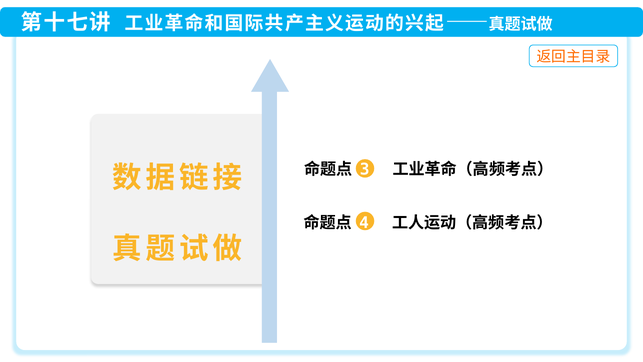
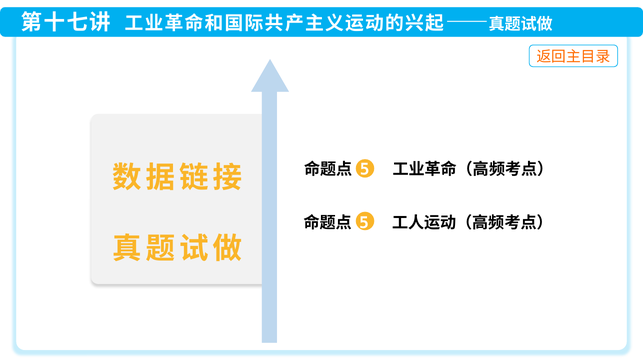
3 at (365, 169): 3 -> 5
4 at (364, 223): 4 -> 5
